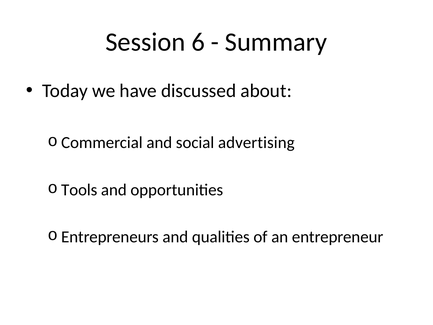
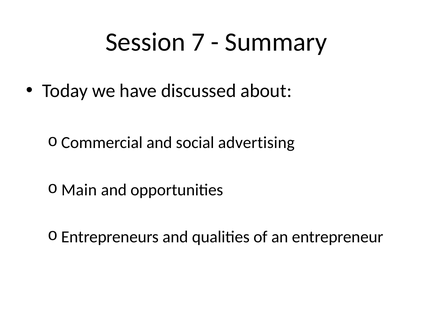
6: 6 -> 7
Tools: Tools -> Main
